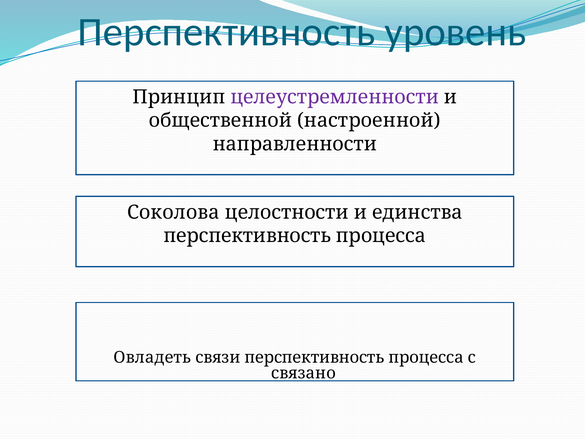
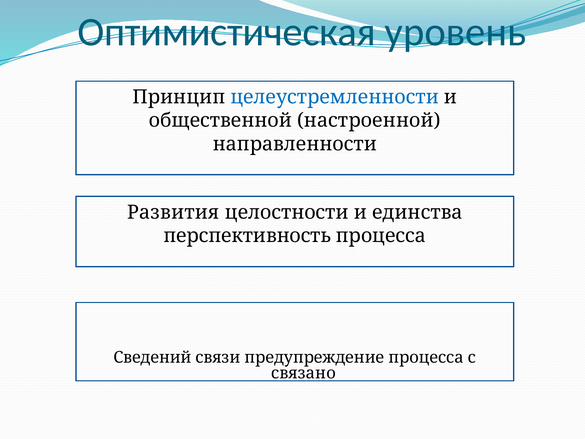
Перспективность at (226, 32): Перспективность -> Оптимистическая
целеустремленности colour: purple -> blue
Соколова: Соколова -> Развития
Овладеть: Овладеть -> Сведений
связи перспективность: перспективность -> предупреждение
